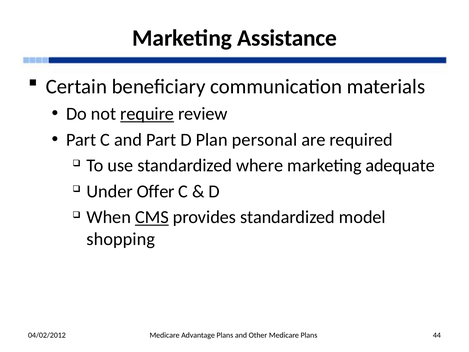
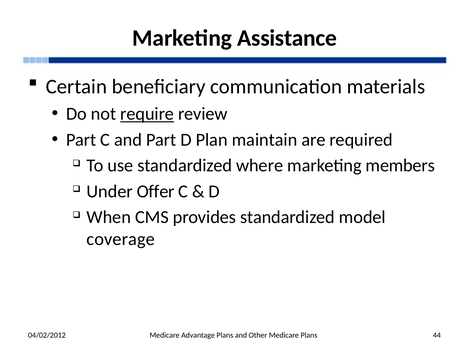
personal: personal -> maintain
adequate: adequate -> members
CMS underline: present -> none
shopping: shopping -> coverage
